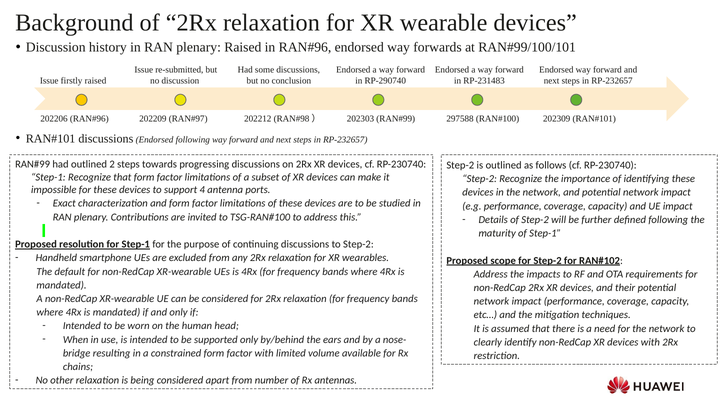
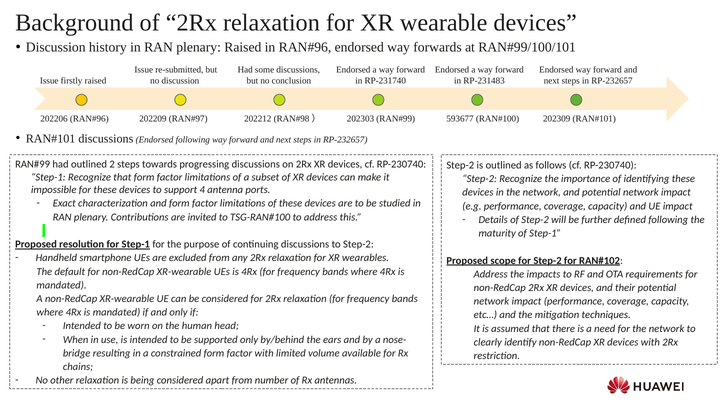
RP-290740: RP-290740 -> RP-231740
297588: 297588 -> 593677
